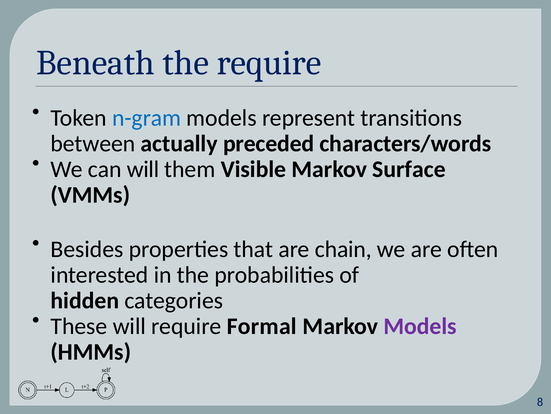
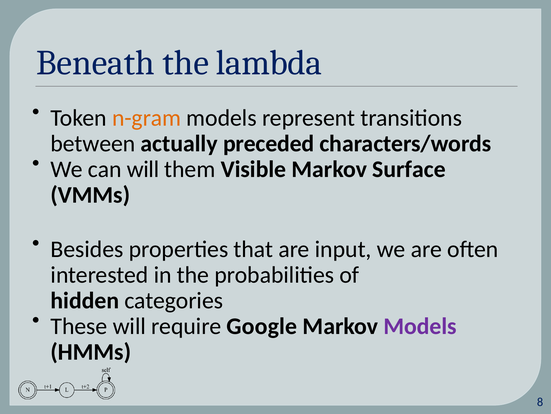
the require: require -> lambda
n-gram colour: blue -> orange
chain: chain -> input
Formal: Formal -> Google
